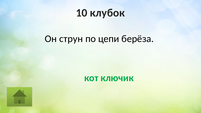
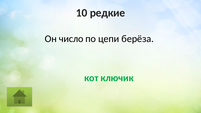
клубок: клубок -> редкие
струн: струн -> число
